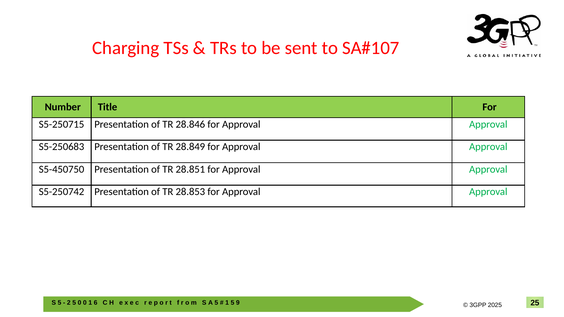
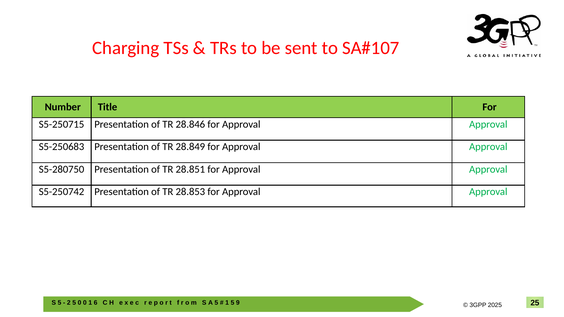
S5-450750: S5-450750 -> S5-280750
